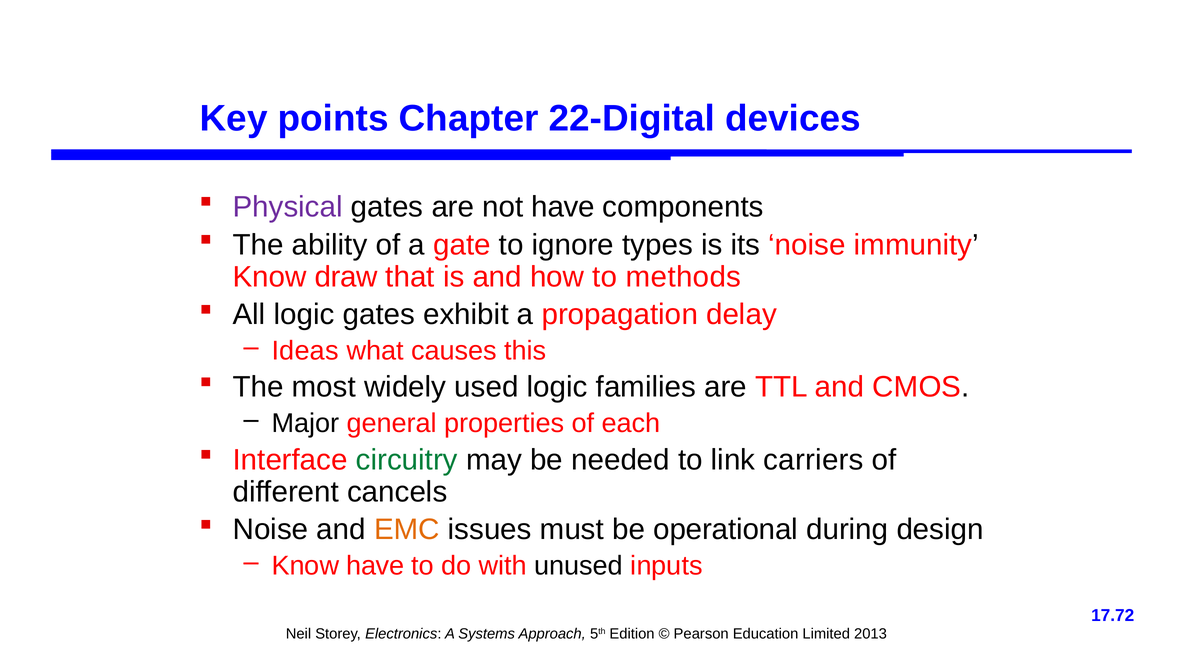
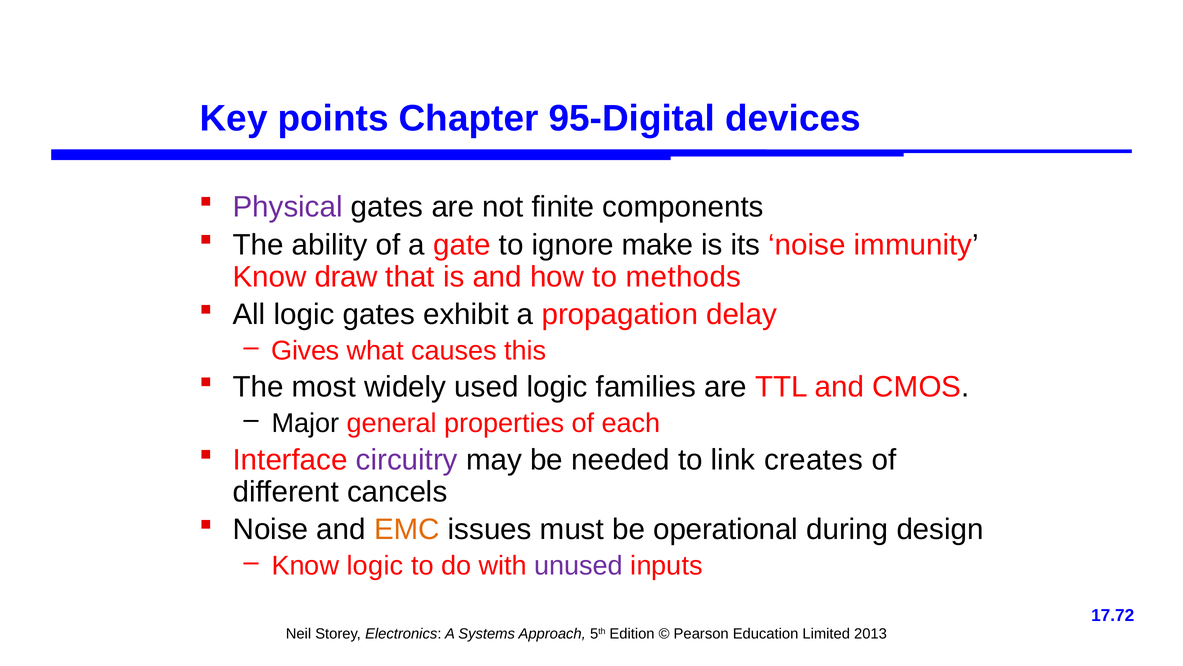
22-Digital: 22-Digital -> 95-Digital
not have: have -> finite
types: types -> make
Ideas: Ideas -> Gives
circuitry colour: green -> purple
carriers: carriers -> creates
Know have: have -> logic
unused colour: black -> purple
